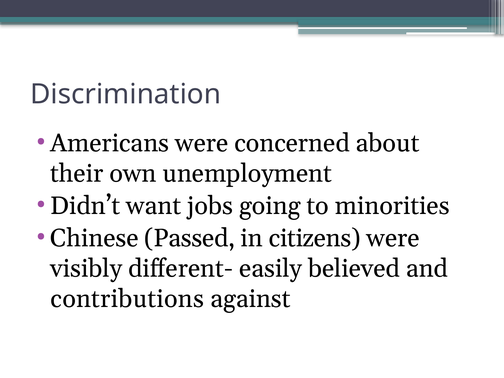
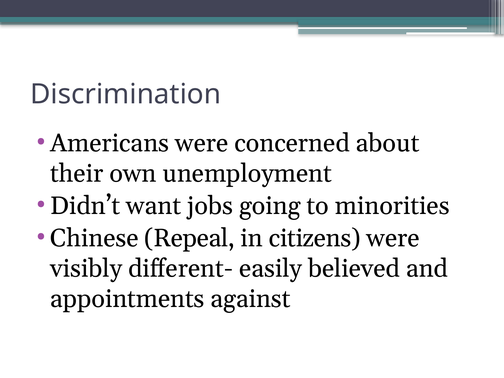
Passed: Passed -> Repeal
contributions: contributions -> appointments
